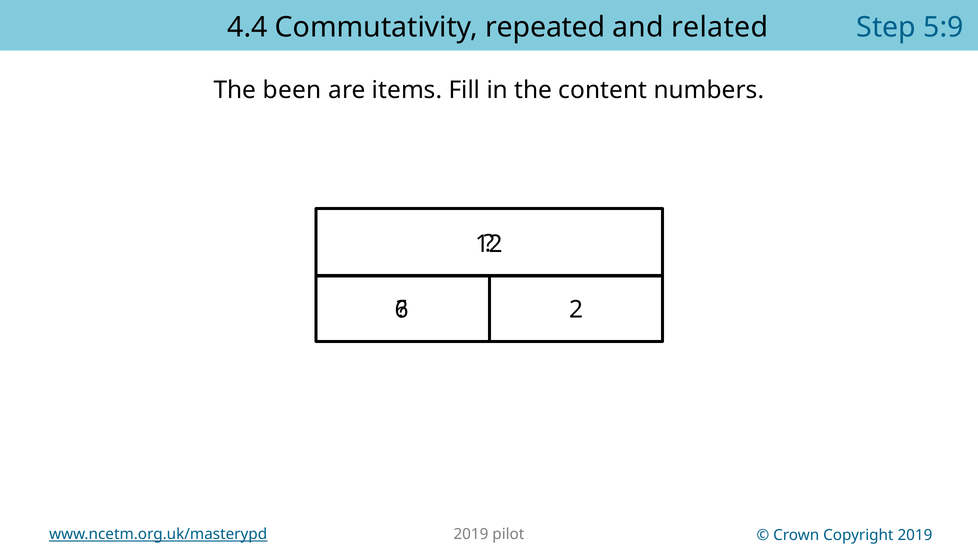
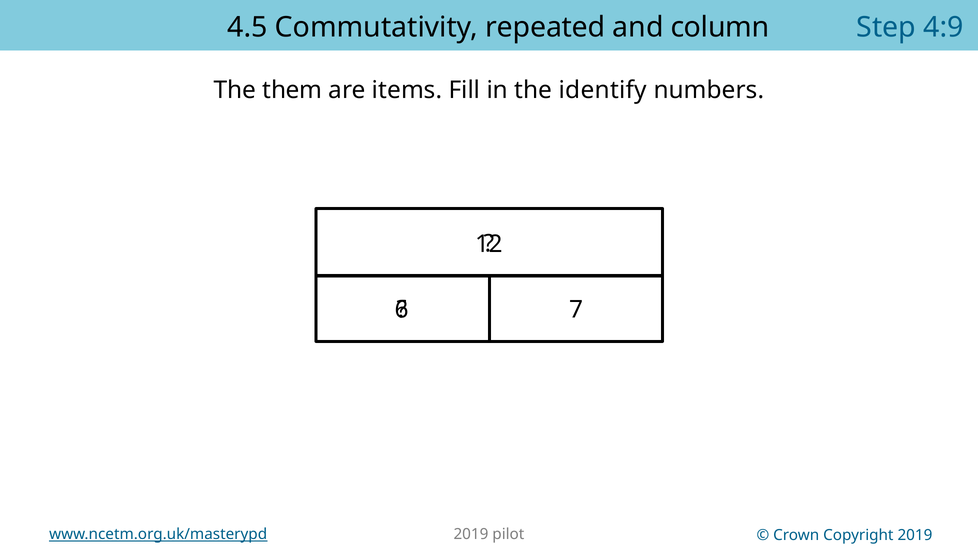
4.4: 4.4 -> 4.5
related: related -> column
5:9: 5:9 -> 4:9
been: been -> them
content: content -> identify
2: 2 -> 7
